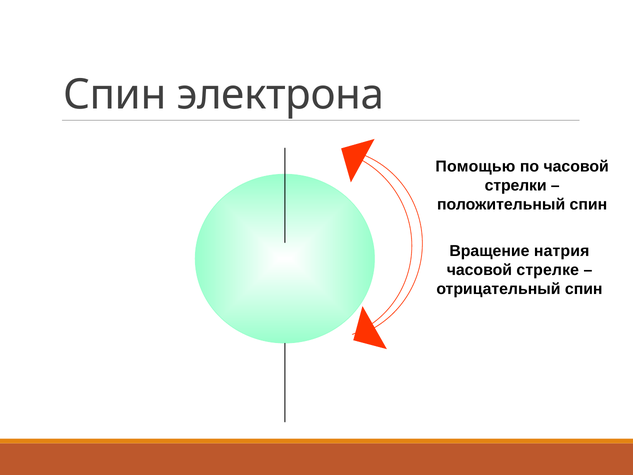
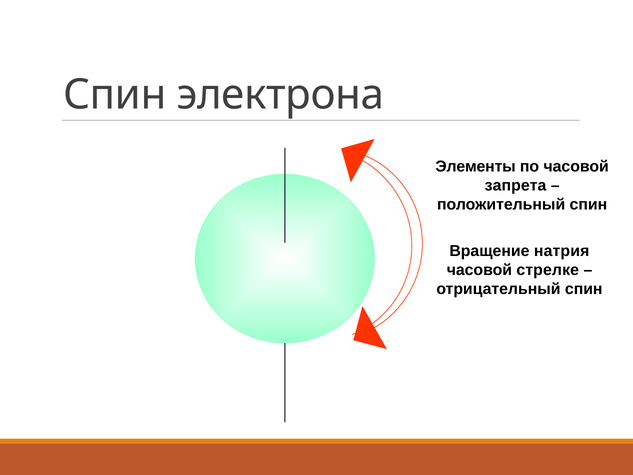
Помощью: Помощью -> Элементы
стрелки: стрелки -> запрета
